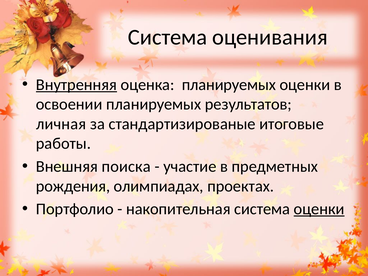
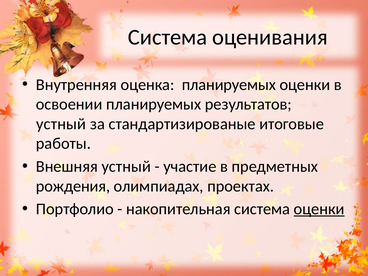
Внутренняя underline: present -> none
личная at (61, 124): личная -> устный
Внешняя поиска: поиска -> устный
